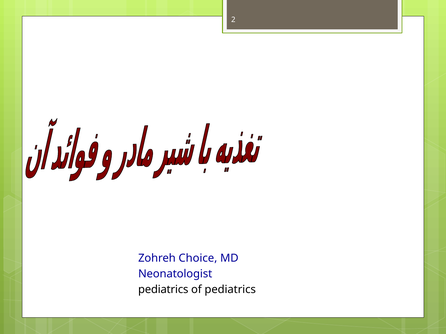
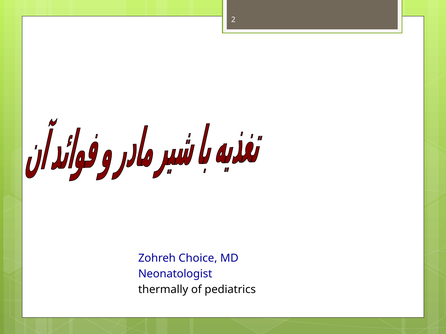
pediatrics at (163, 290): pediatrics -> thermally
